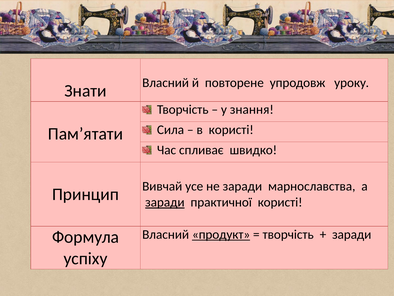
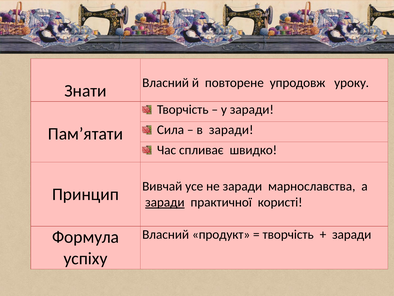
у знання: знання -> заради
в користі: користі -> заради
продукт underline: present -> none
